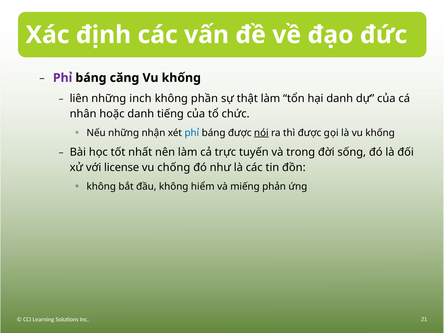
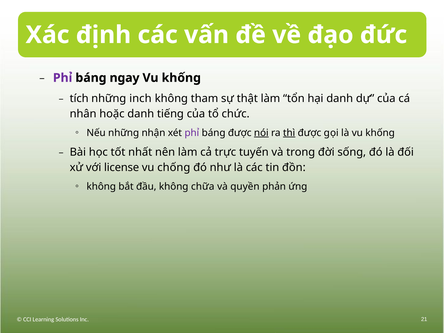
căng: căng -> ngay
liên: liên -> tích
phần: phần -> tham
phỉ at (192, 133) colour: blue -> purple
thì underline: none -> present
hiểm: hiểm -> chữa
miếng: miếng -> quyền
